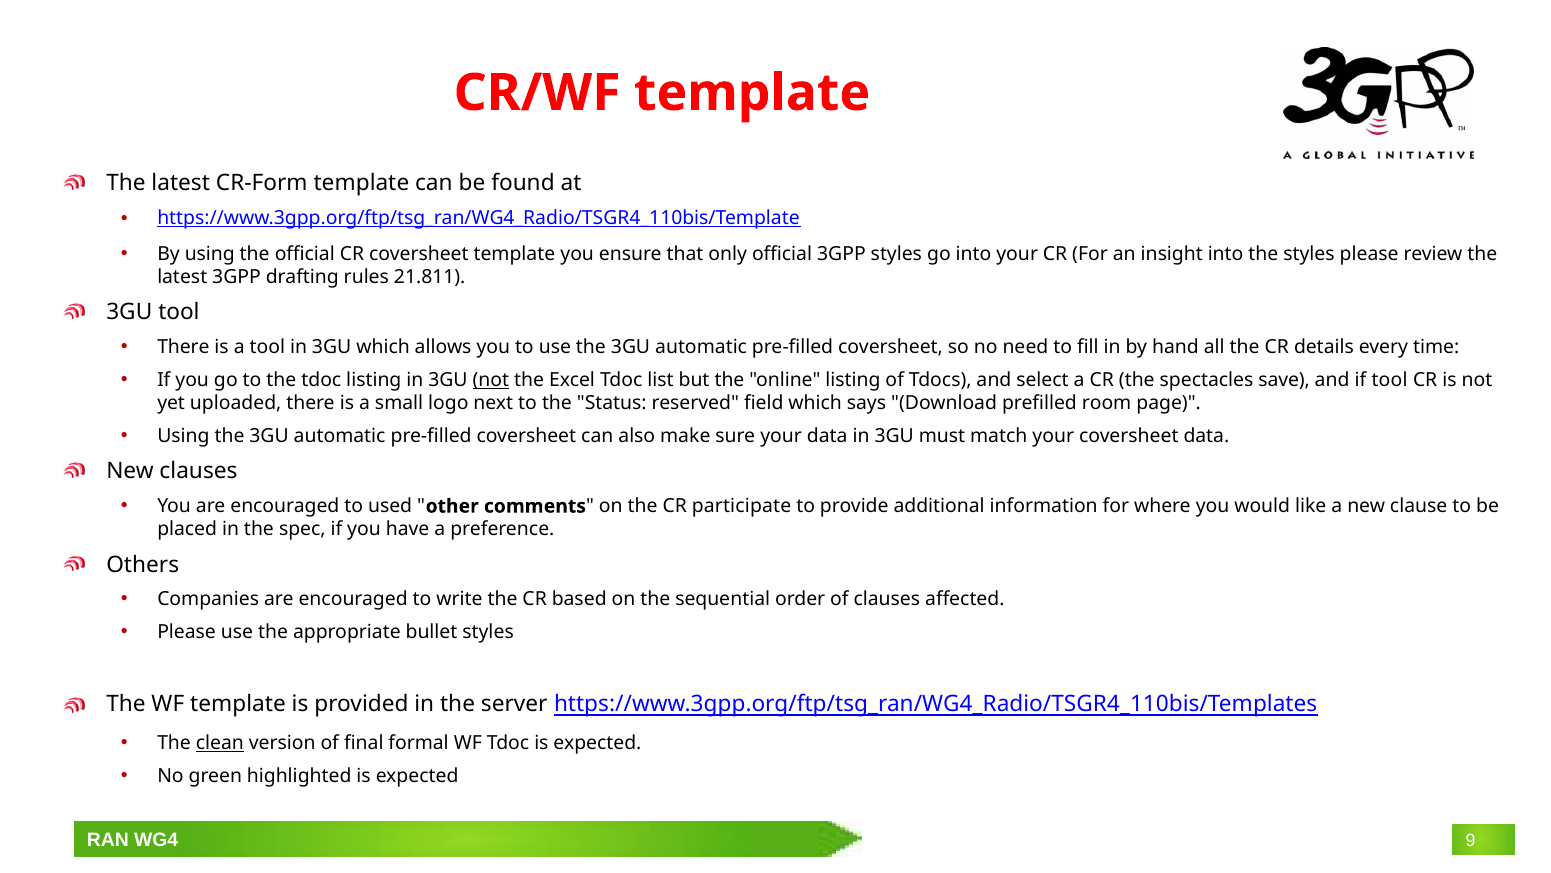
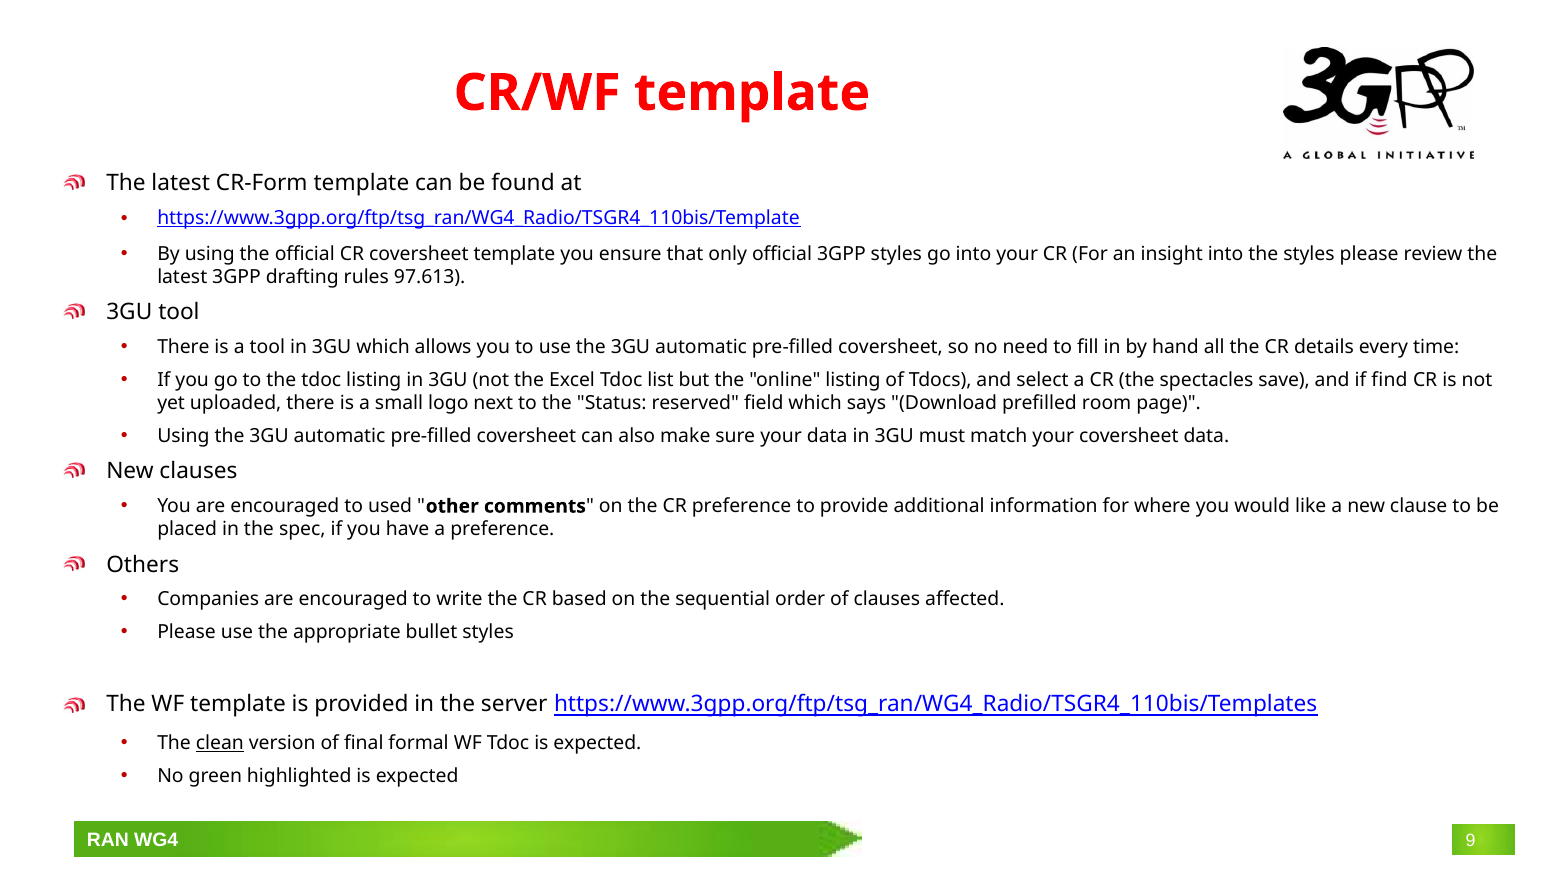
21.811: 21.811 -> 97.613
not at (491, 380) underline: present -> none
if tool: tool -> find
CR participate: participate -> preference
